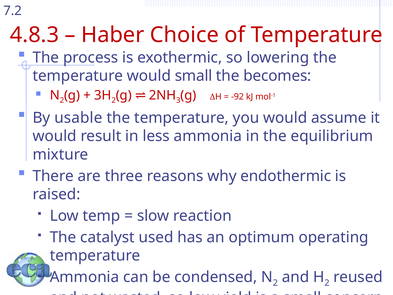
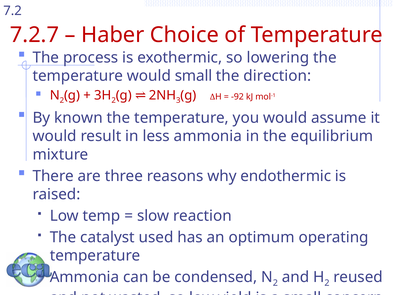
4.8.3: 4.8.3 -> 7.2.7
becomes: becomes -> direction
usable: usable -> known
